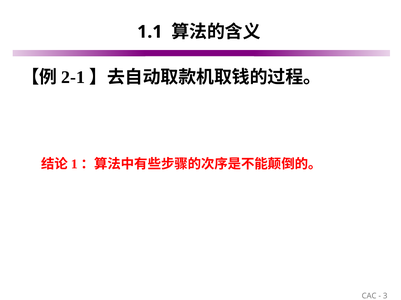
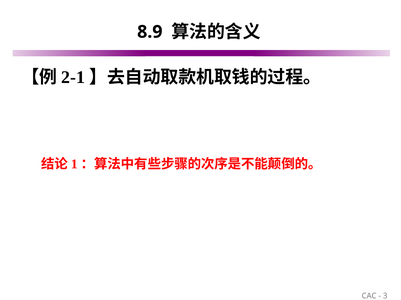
1.1: 1.1 -> 8.9
